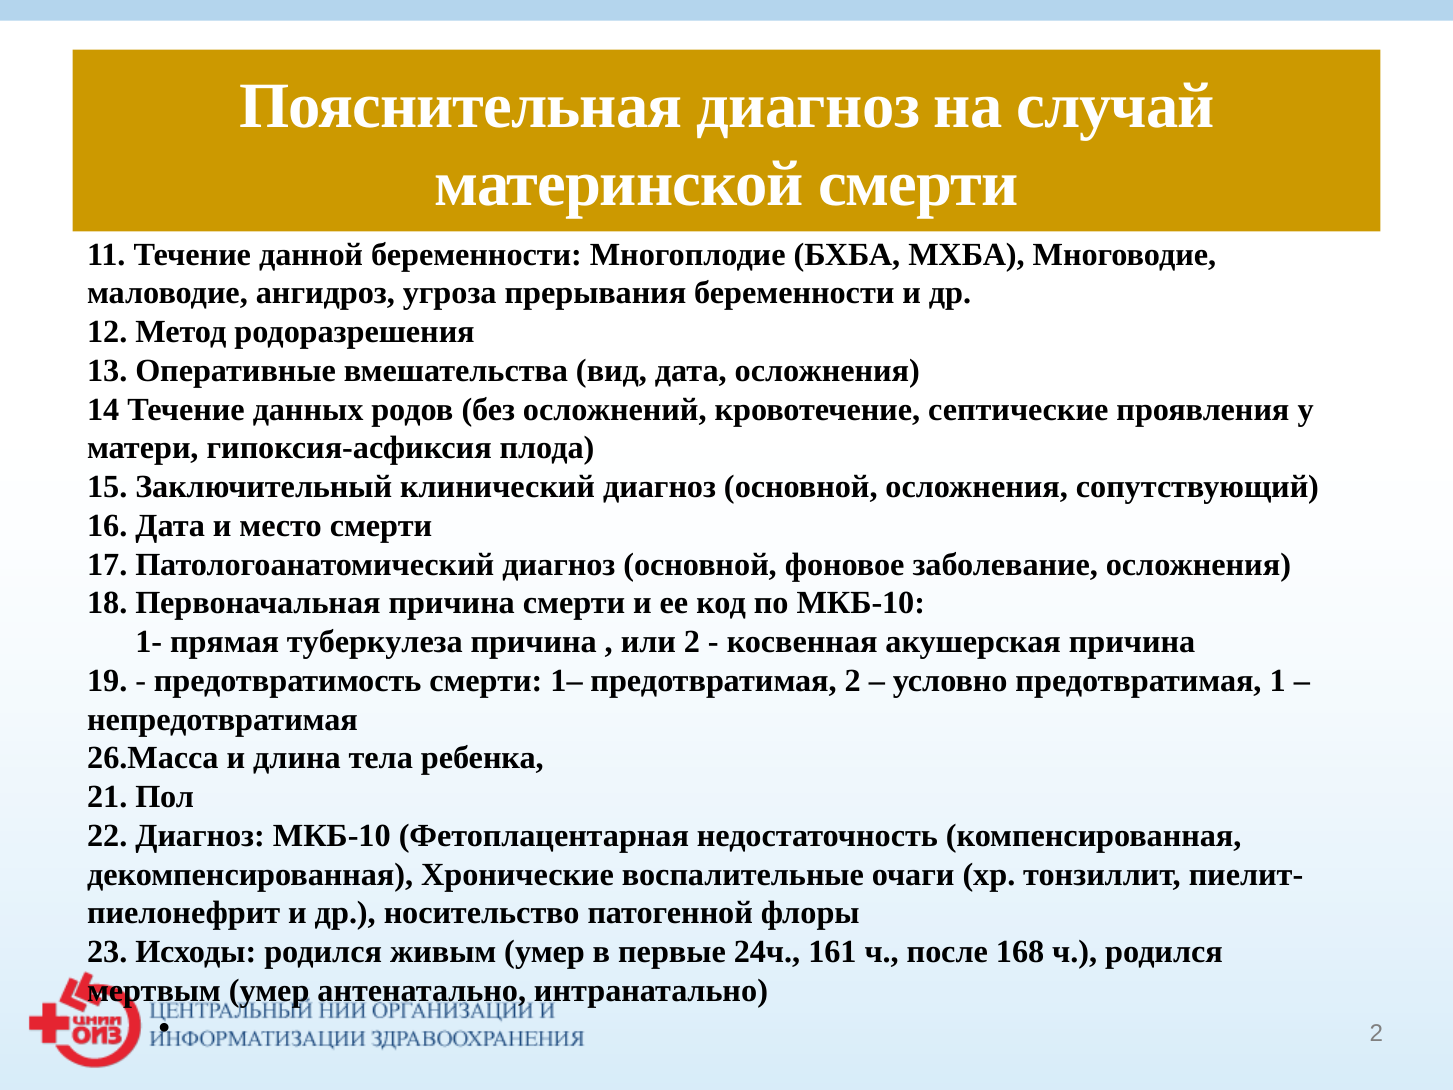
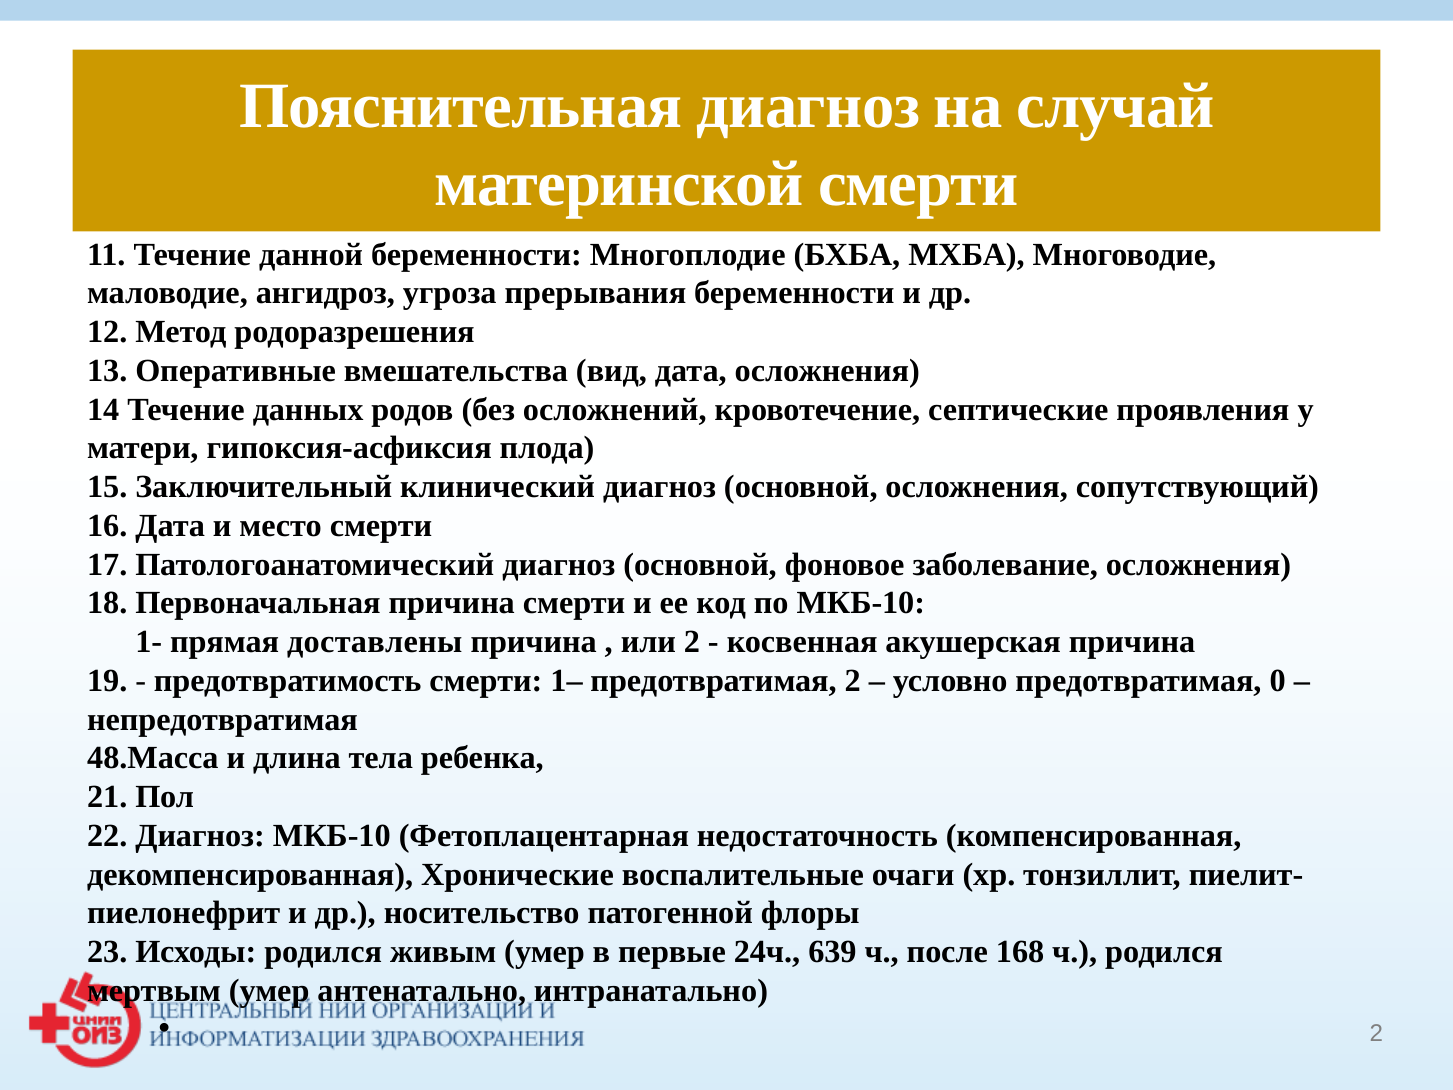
туберкулеза: туберкулеза -> доставлены
1: 1 -> 0
26.Масса: 26.Масса -> 48.Масса
161: 161 -> 639
